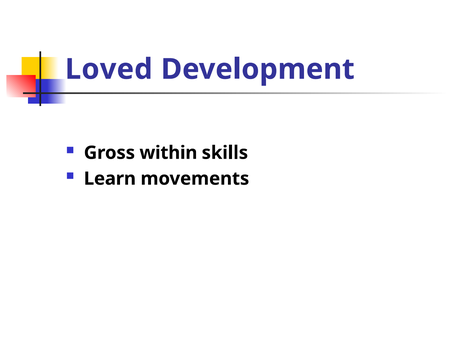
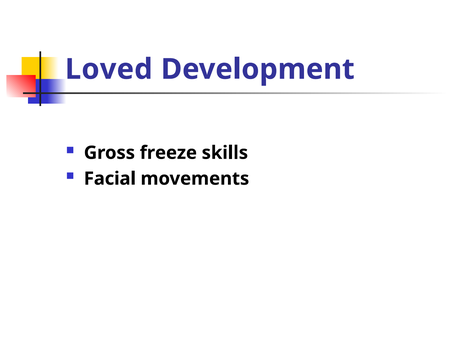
within: within -> freeze
Learn: Learn -> Facial
